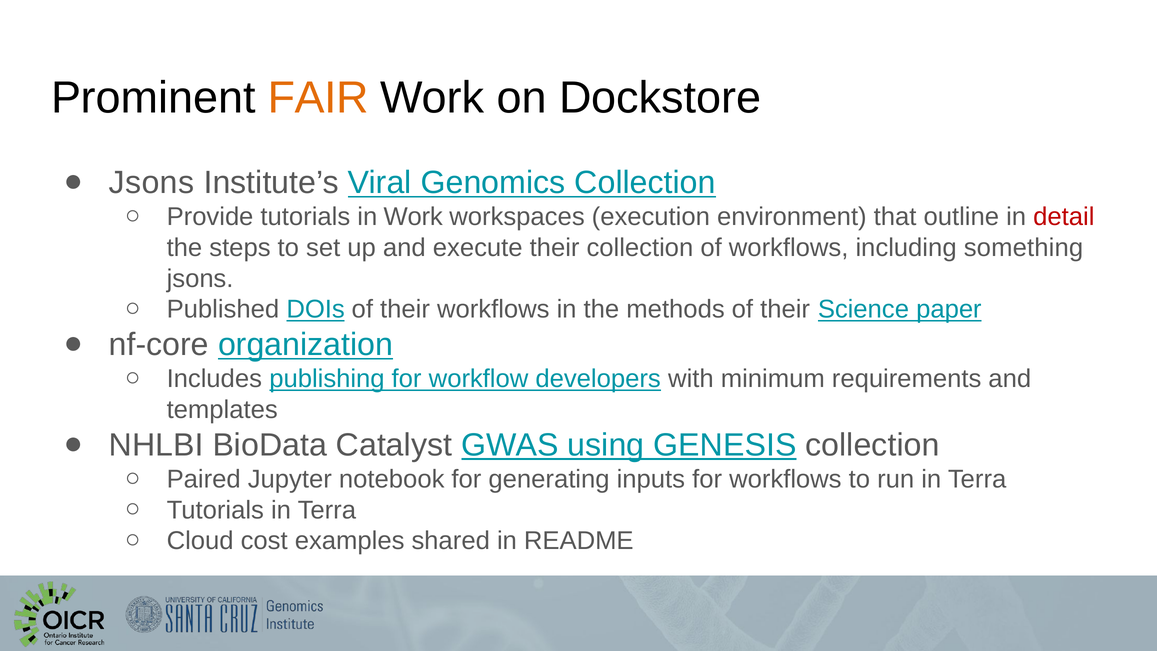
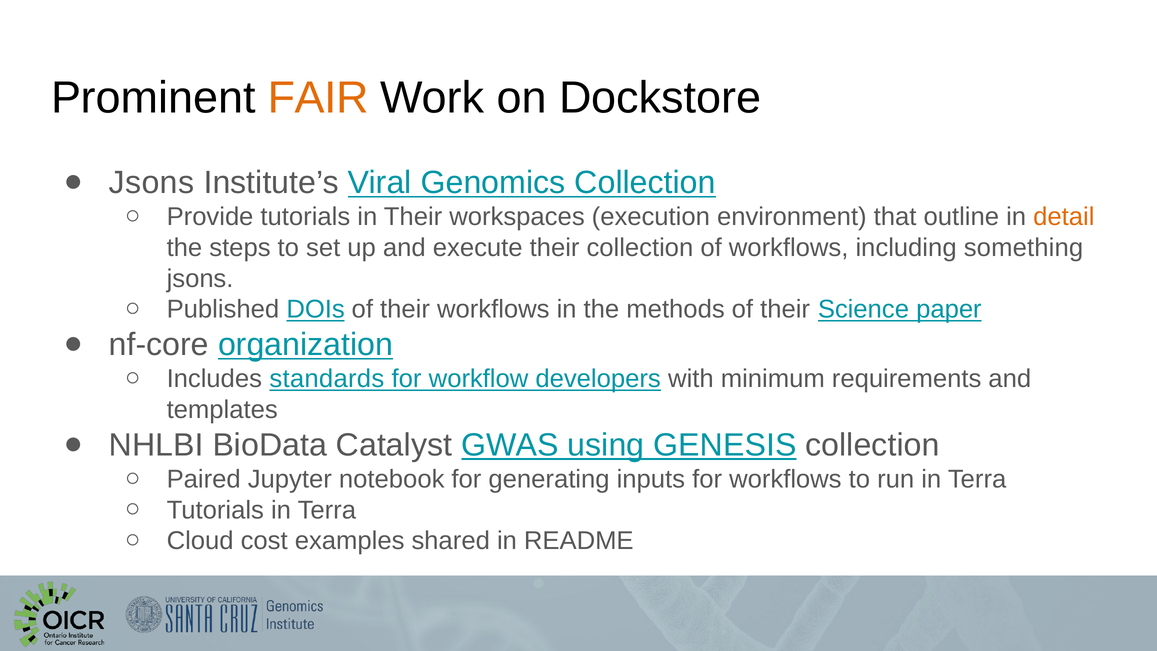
in Work: Work -> Their
detail colour: red -> orange
publishing: publishing -> standards
